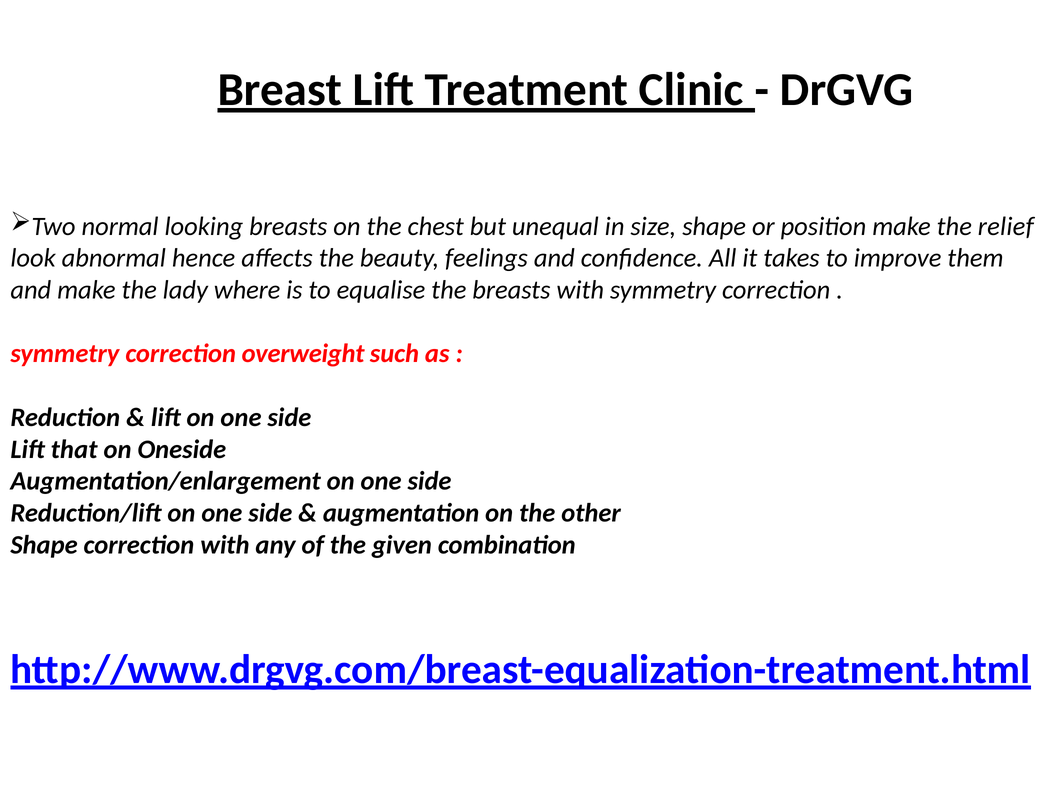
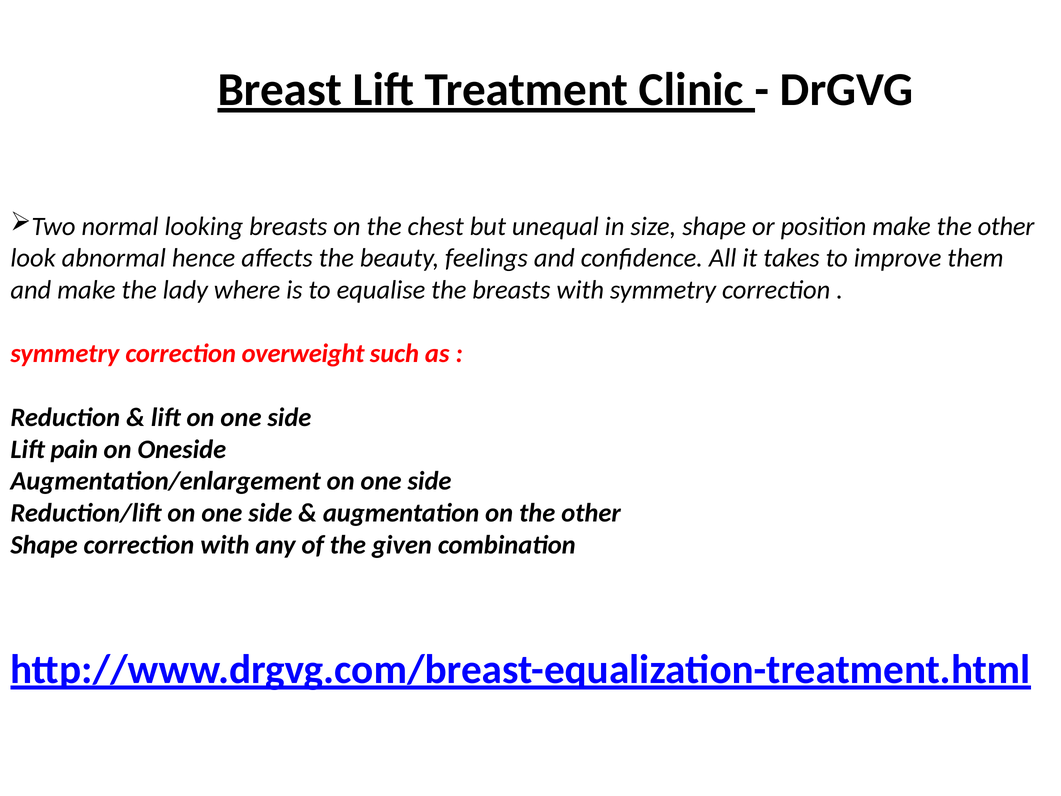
make the relief: relief -> other
that: that -> pain
